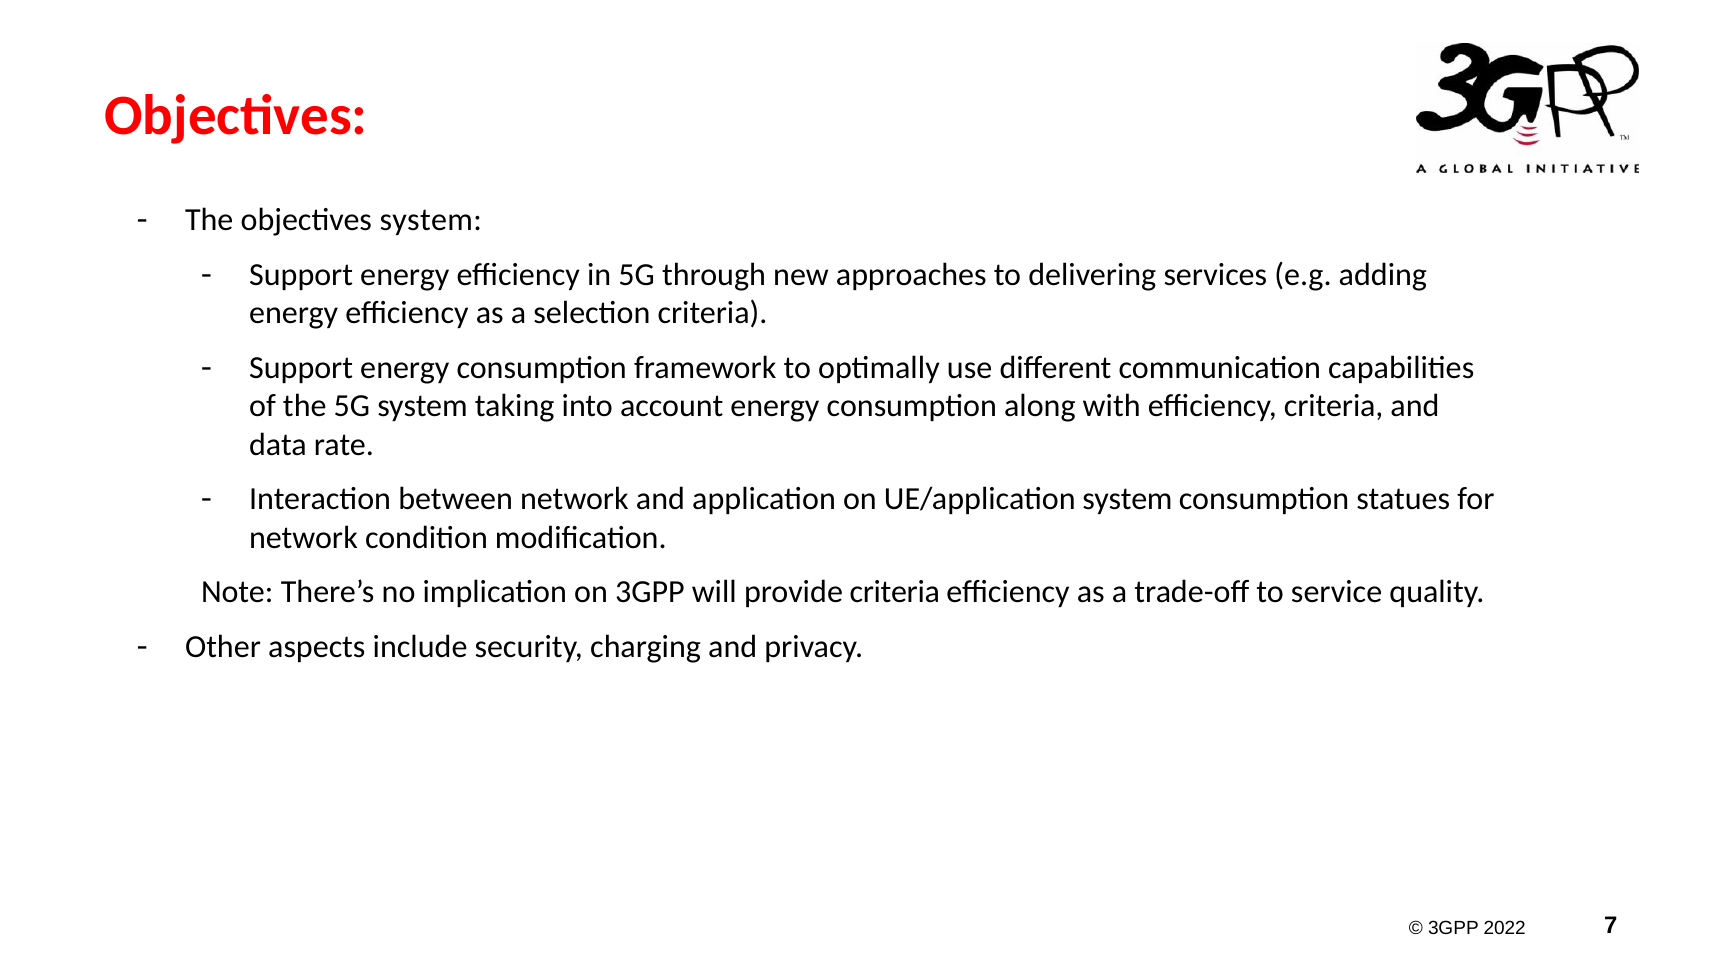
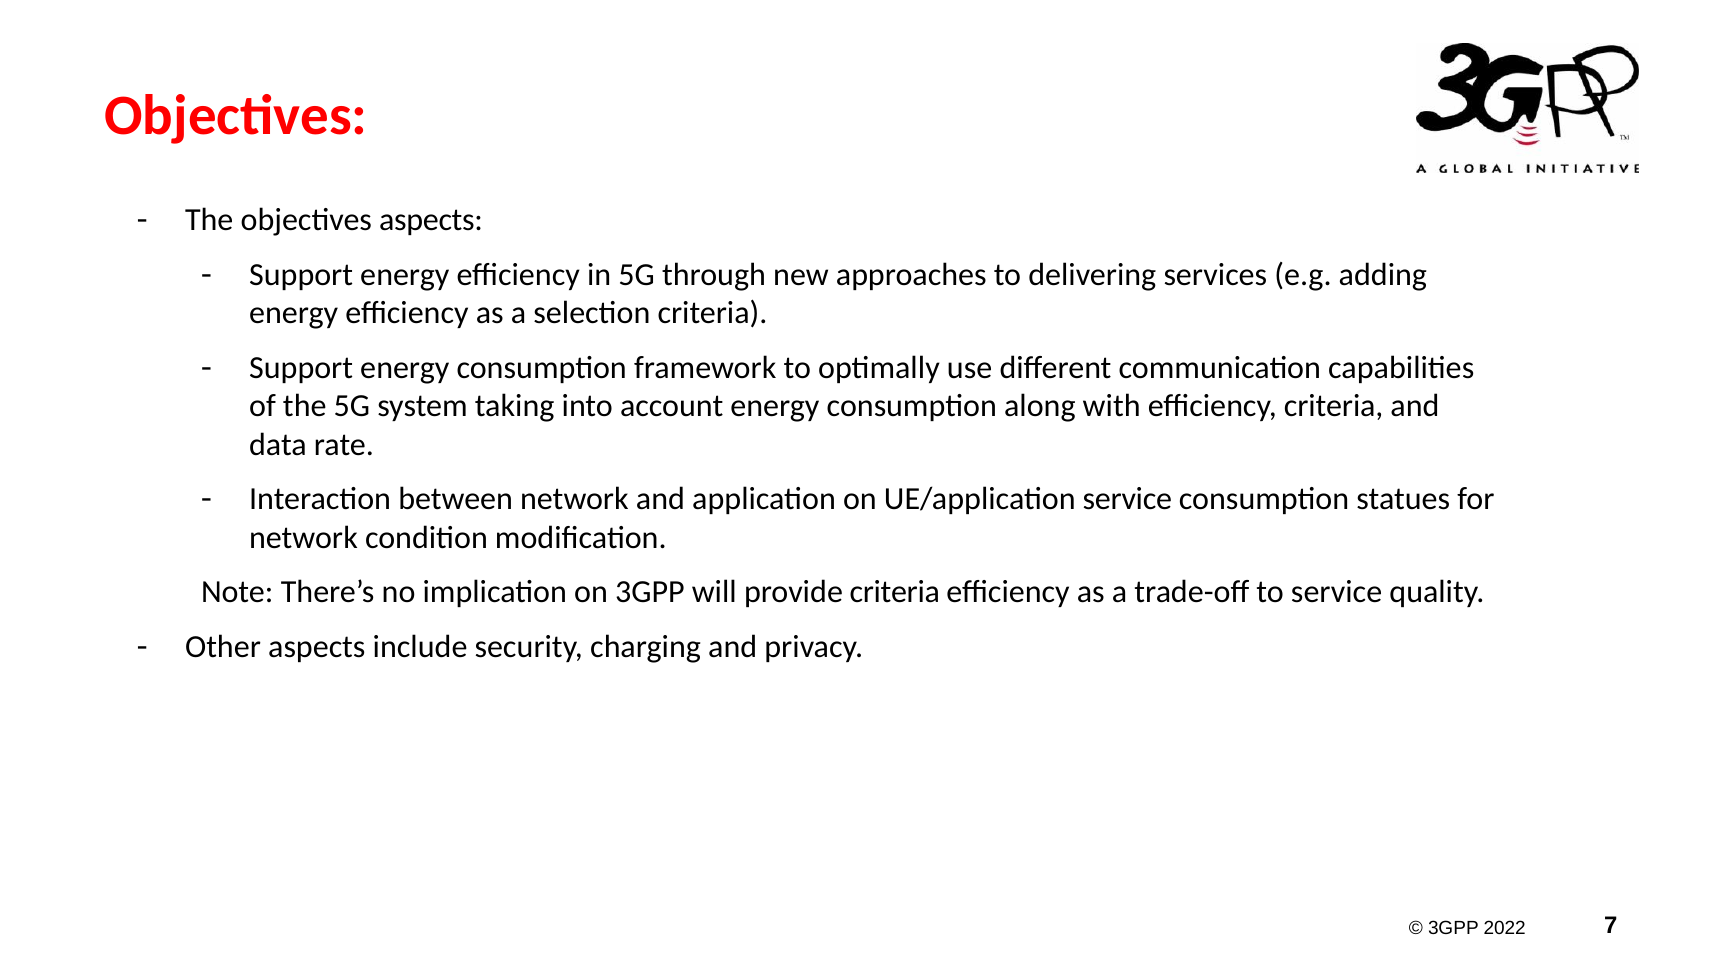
objectives system: system -> aspects
system at (1127, 499): system -> service
